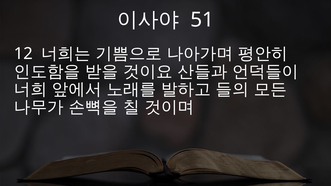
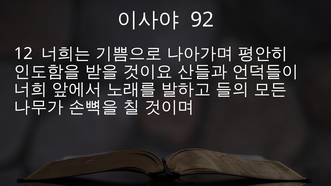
51: 51 -> 92
